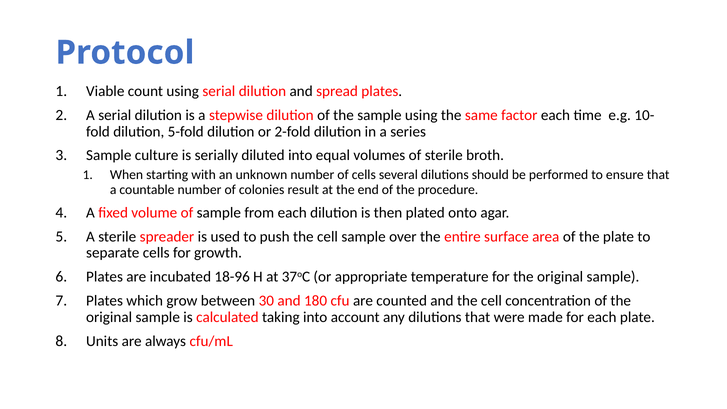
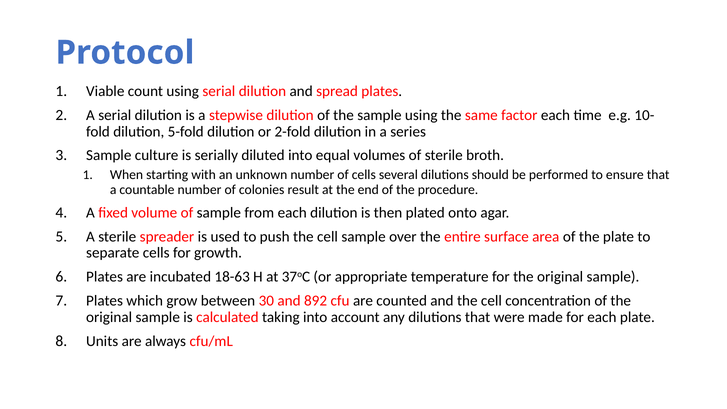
18-96: 18-96 -> 18-63
180: 180 -> 892
